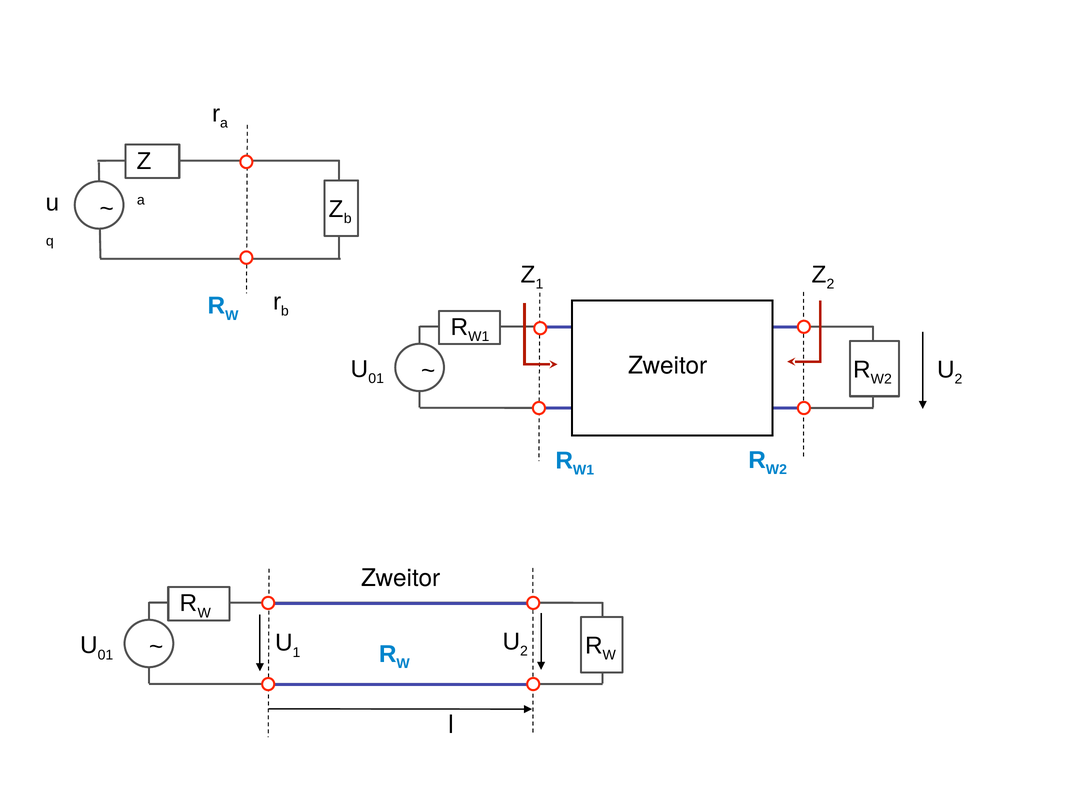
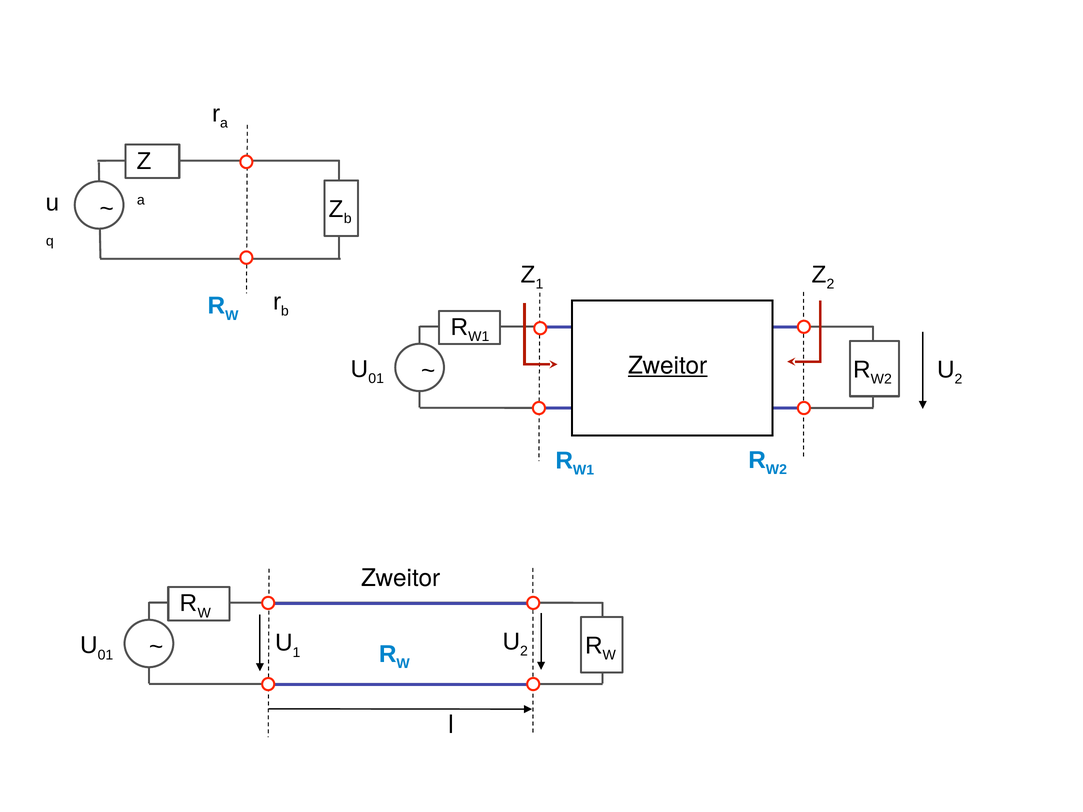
Zweitor at (668, 366) underline: none -> present
